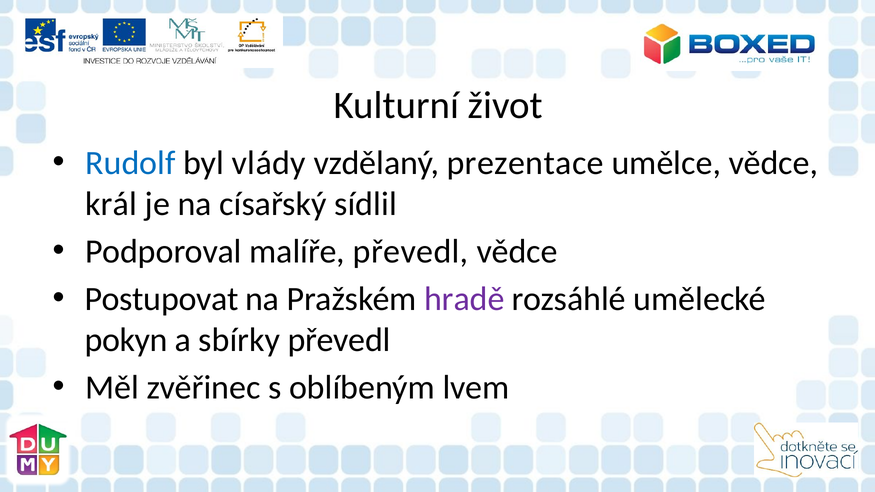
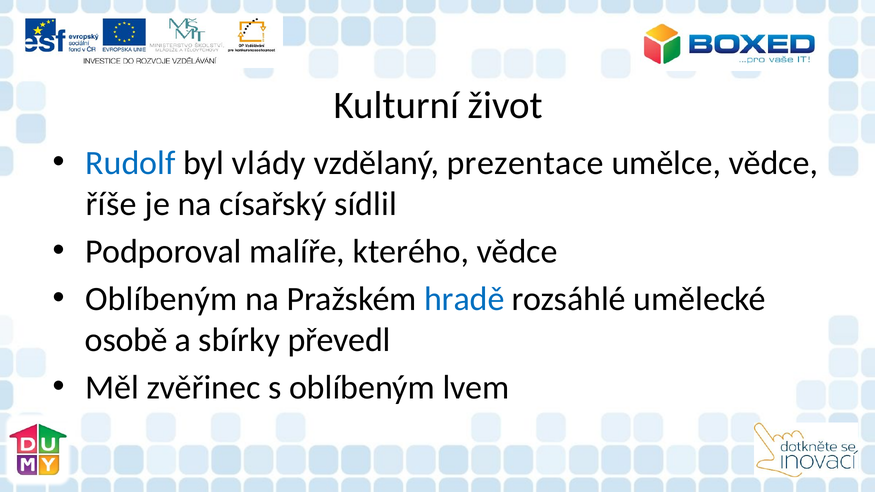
král: král -> říše
malíře převedl: převedl -> kterého
Postupovat at (162, 299): Postupovat -> Oblíbeným
hradě colour: purple -> blue
pokyn: pokyn -> osobě
